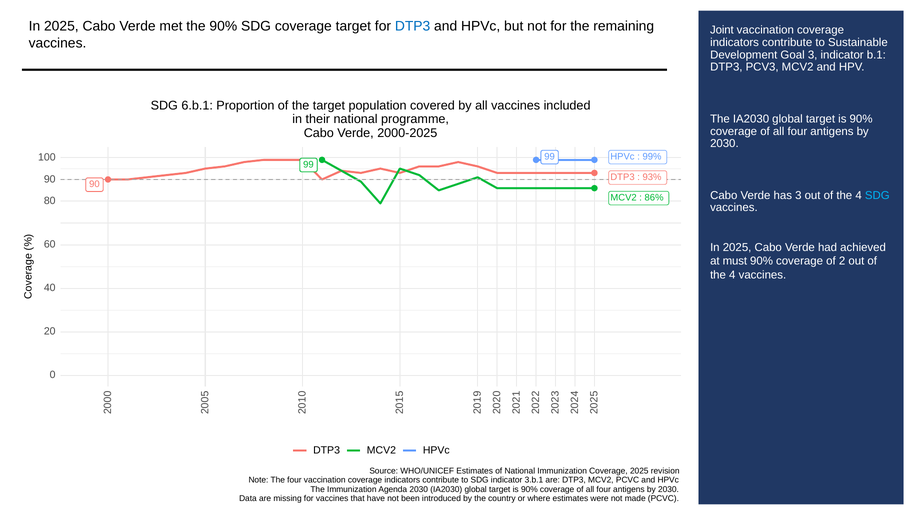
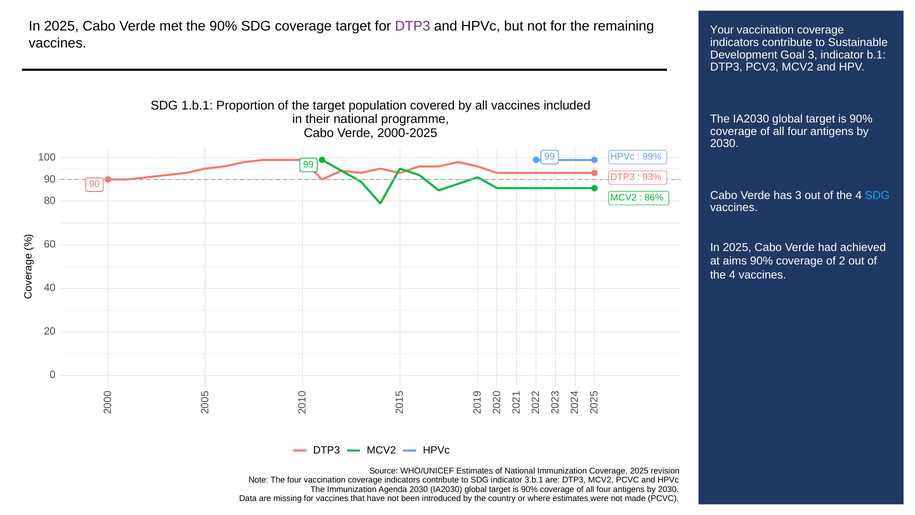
DTP3 at (413, 26) colour: blue -> purple
Joint: Joint -> Your
6.b.1: 6.b.1 -> 1.b.1
must: must -> aims
